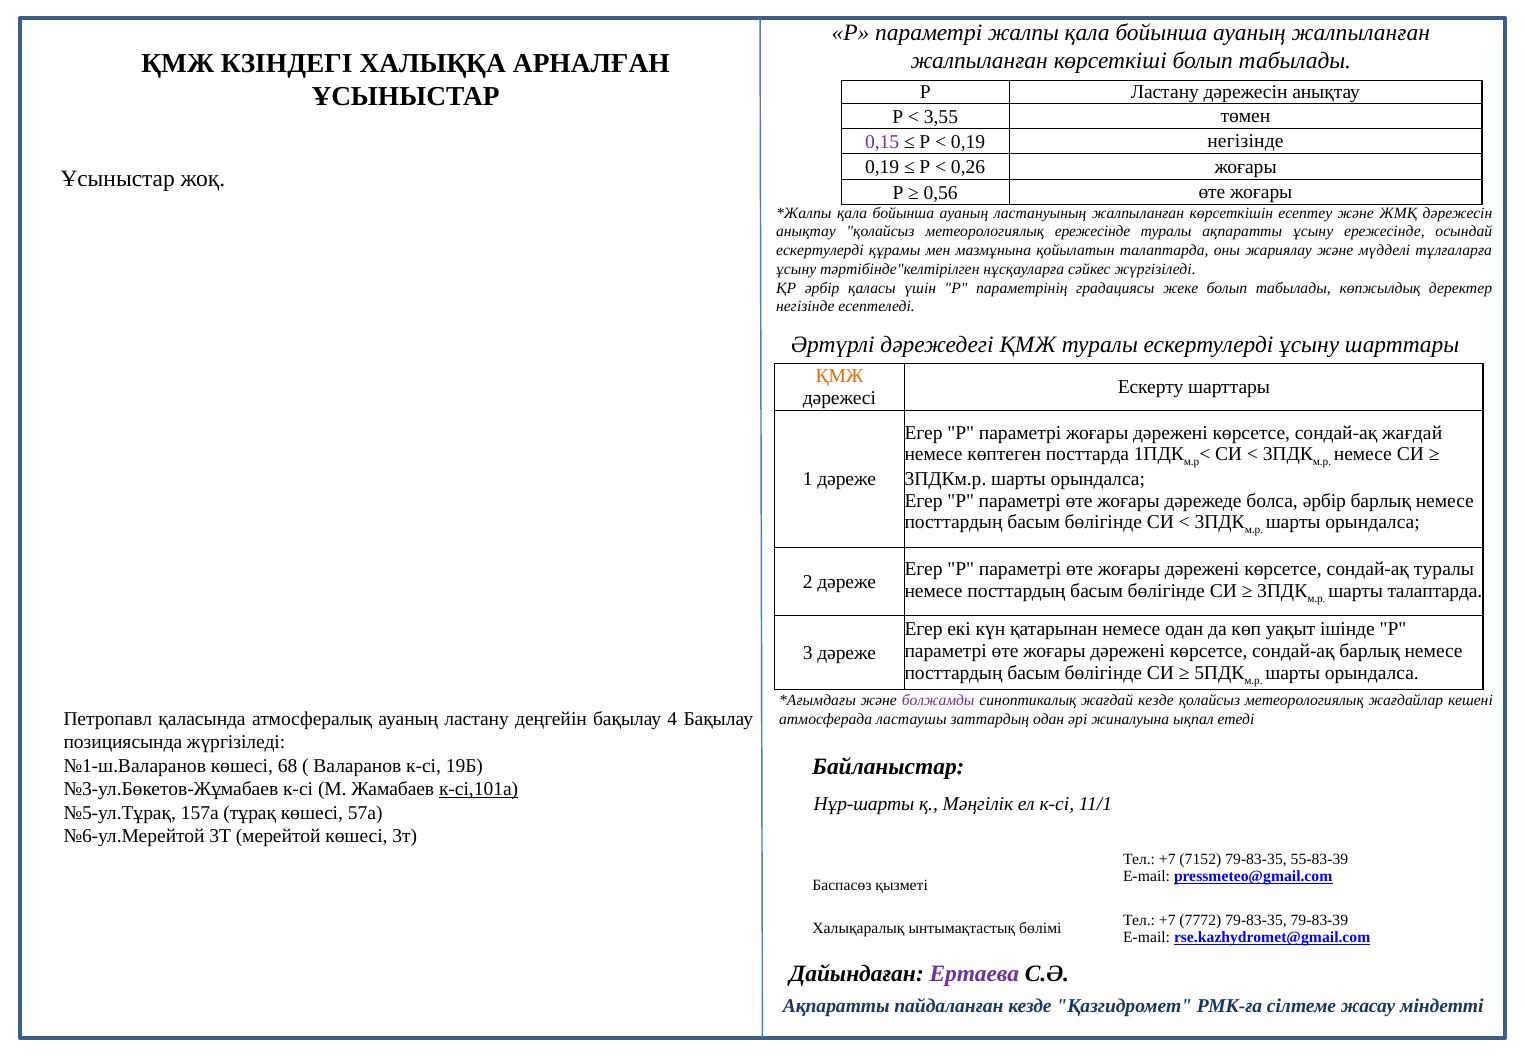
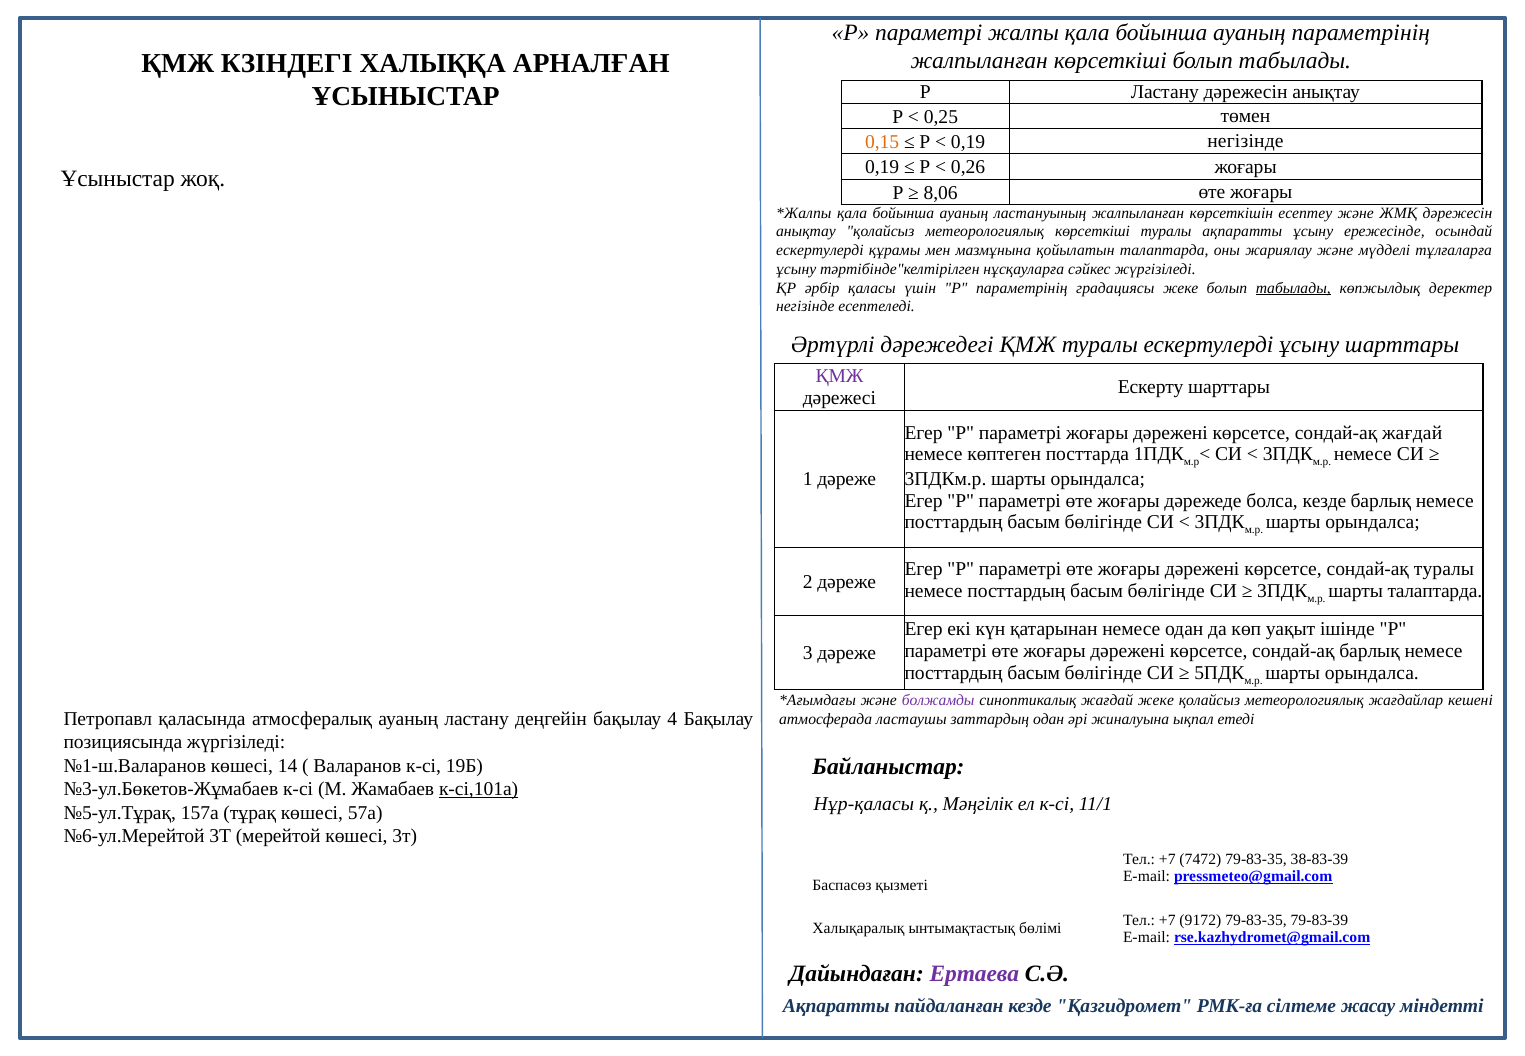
ауаның жалпыланған: жалпыланған -> параметрінің
3,55: 3,55 -> 0,25
0,15 colour: purple -> orange
0,56: 0,56 -> 8,06
метеорологиялық ережесінде: ережесінде -> көрсеткіші
табылады at (1293, 288) underline: none -> present
ҚМЖ at (839, 376) colour: orange -> purple
болса әрбір: әрбір -> кезде
жағдай кезде: кезде -> жеке
68: 68 -> 14
Нұр-шарты: Нұр-шарты -> Нұр-қаласы
7152: 7152 -> 7472
55-83-39: 55-83-39 -> 38-83-39
7772: 7772 -> 9172
